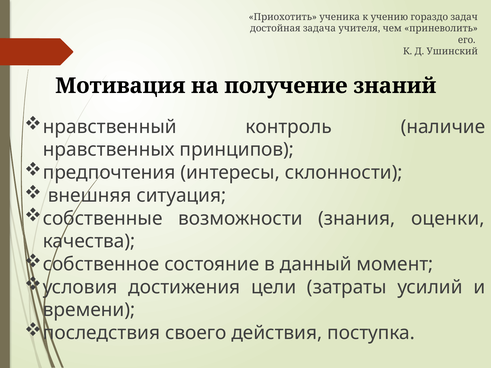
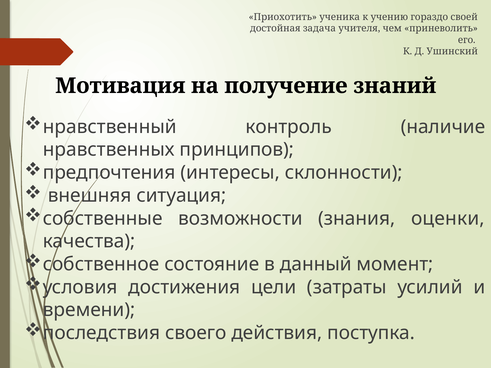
задач: задач -> своей
